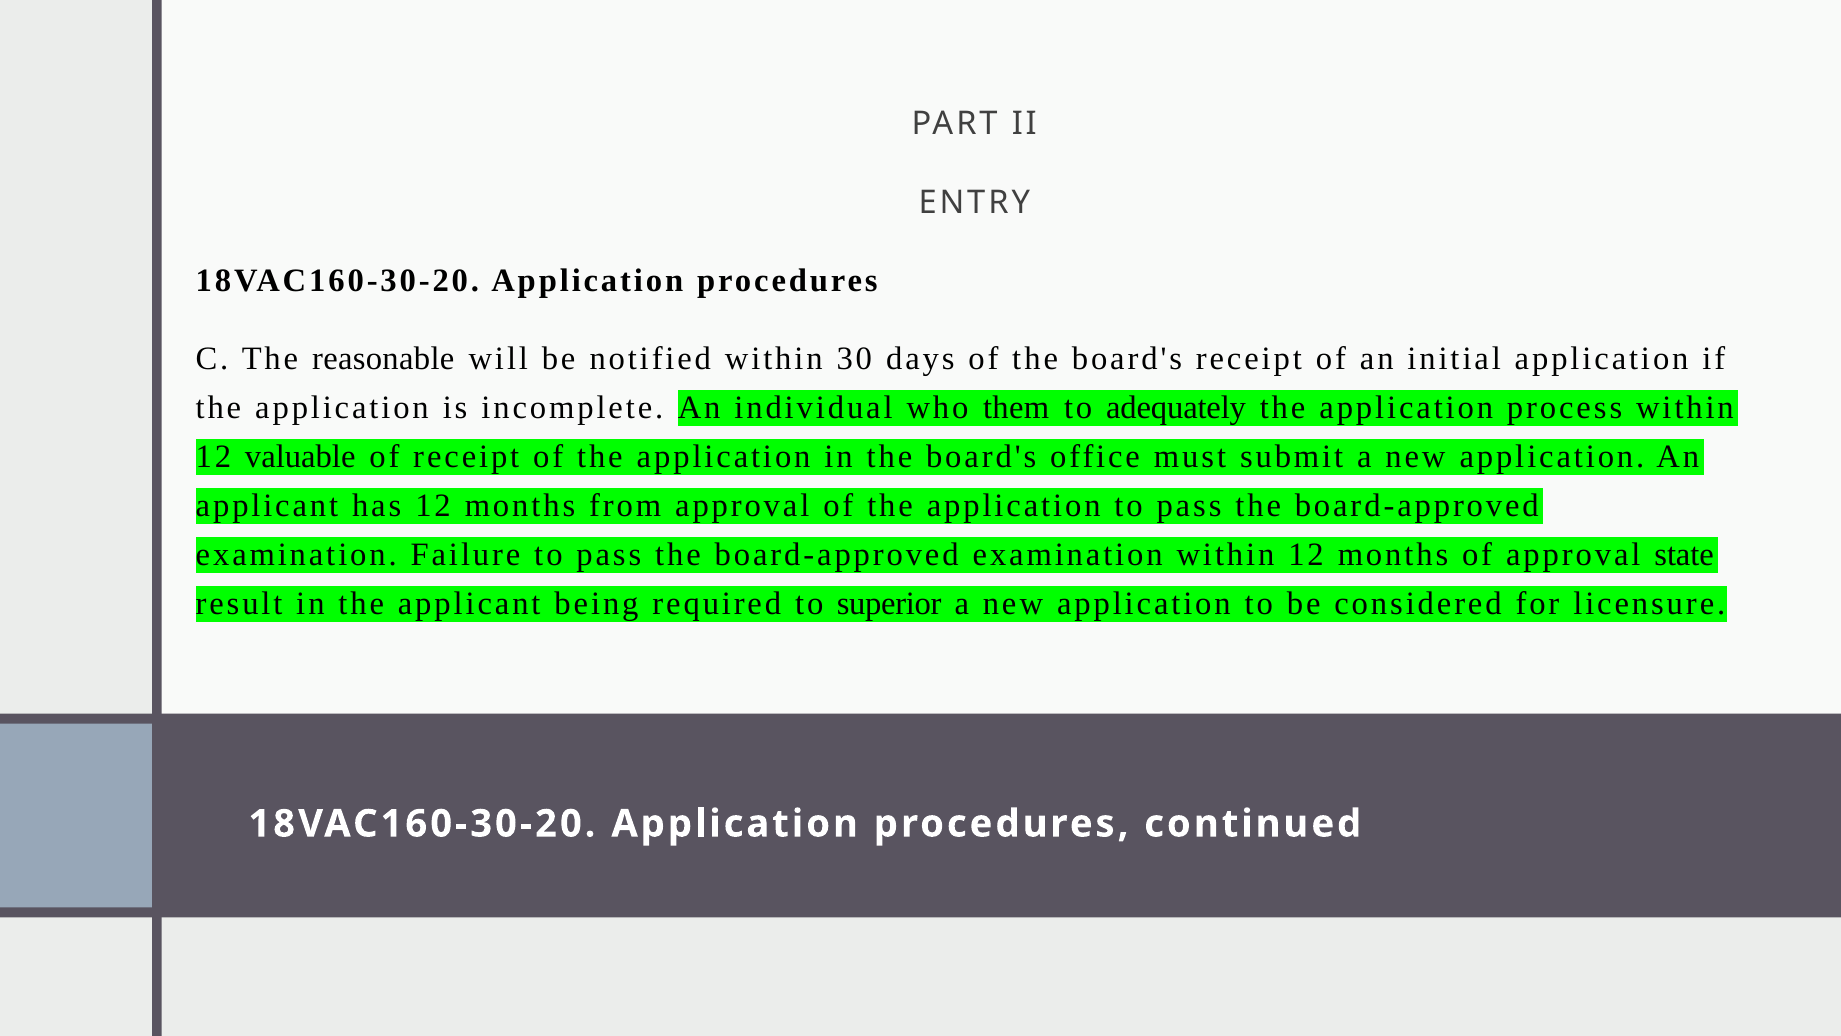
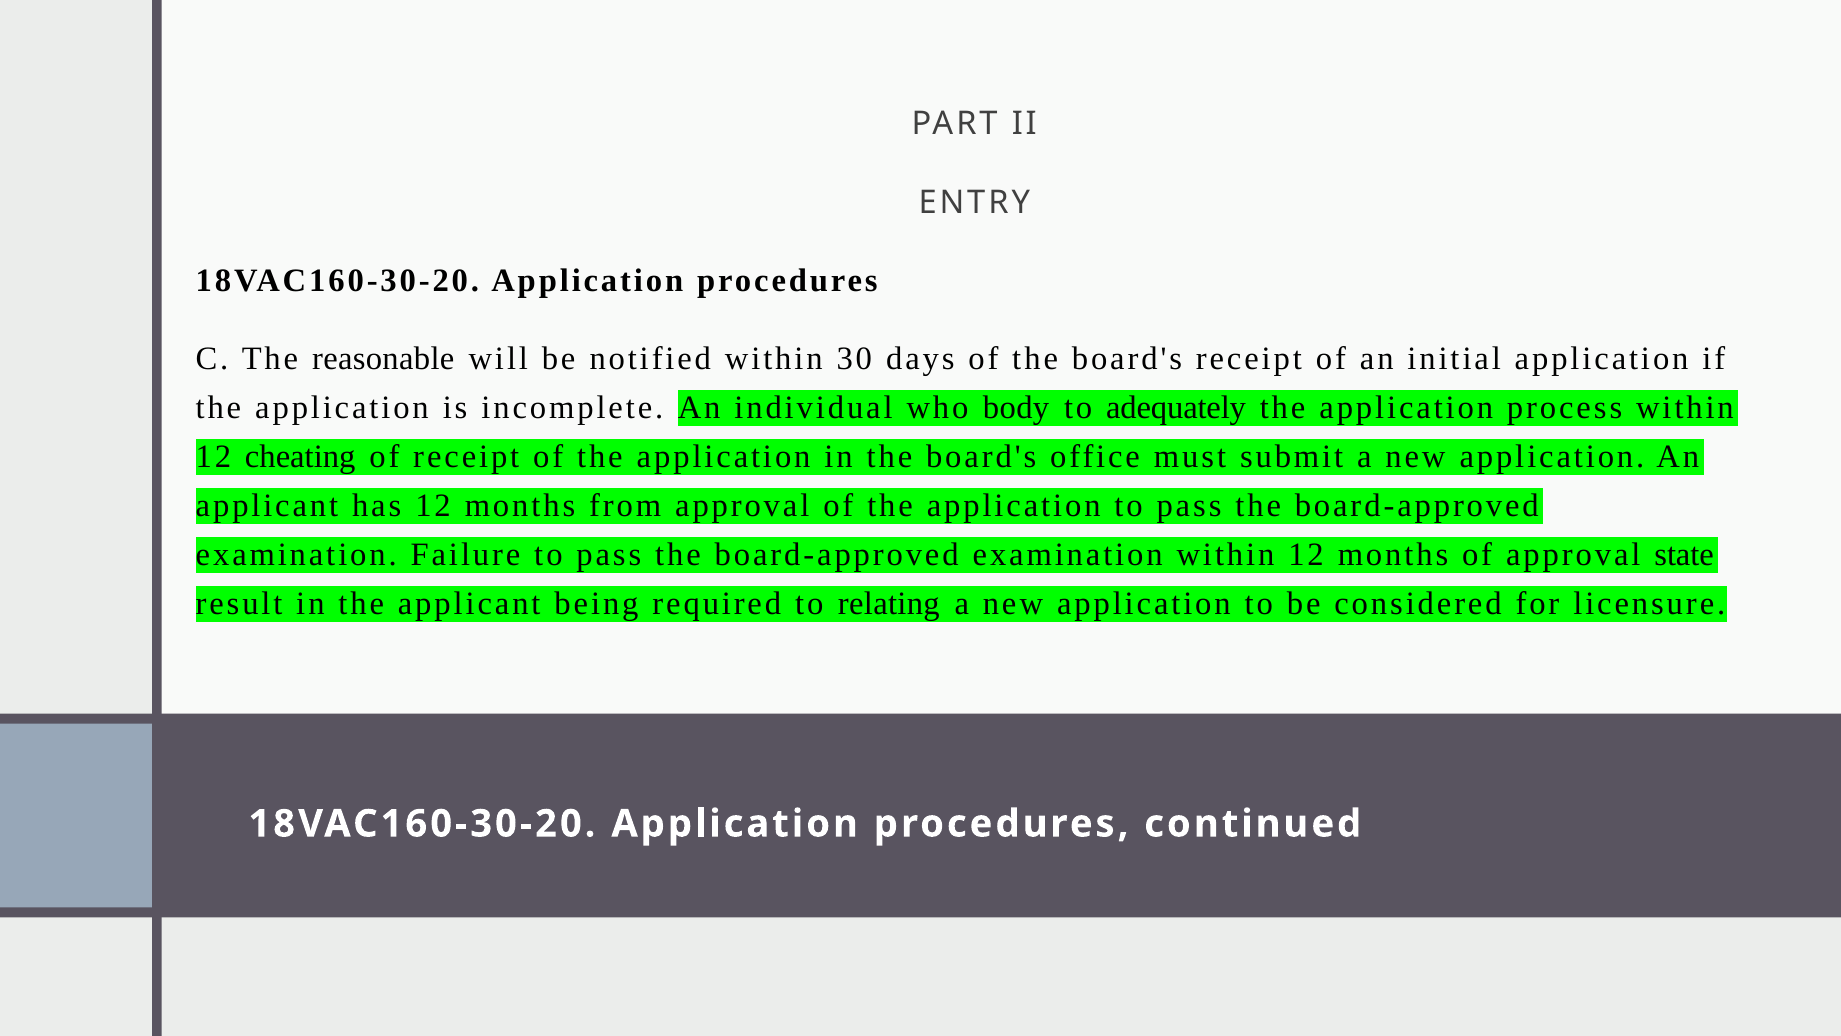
them: them -> body
valuable: valuable -> cheating
superior: superior -> relating
